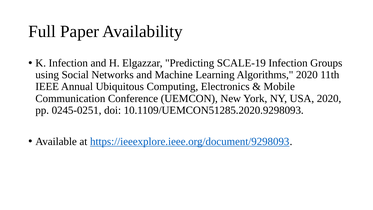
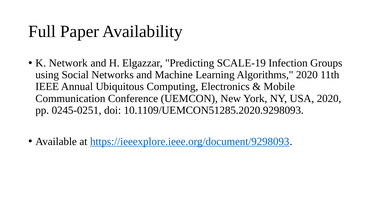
K Infection: Infection -> Network
